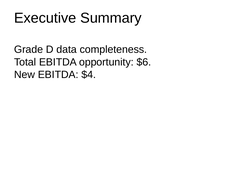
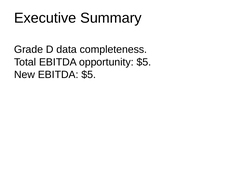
opportunity $6: $6 -> $5
EBITDA $4: $4 -> $5
